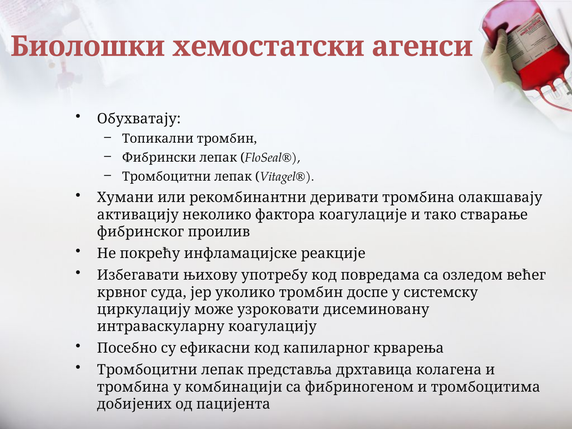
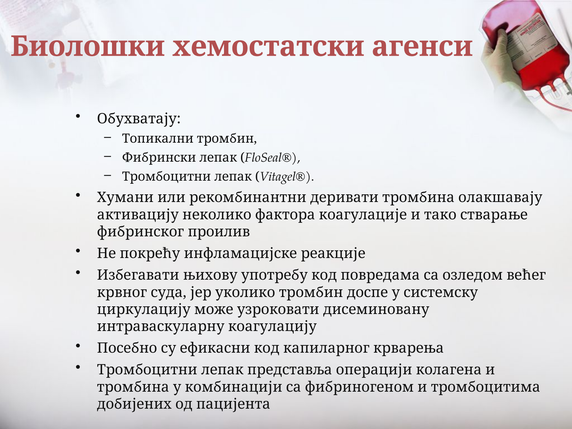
дрхтавица: дрхтавица -> операцији
